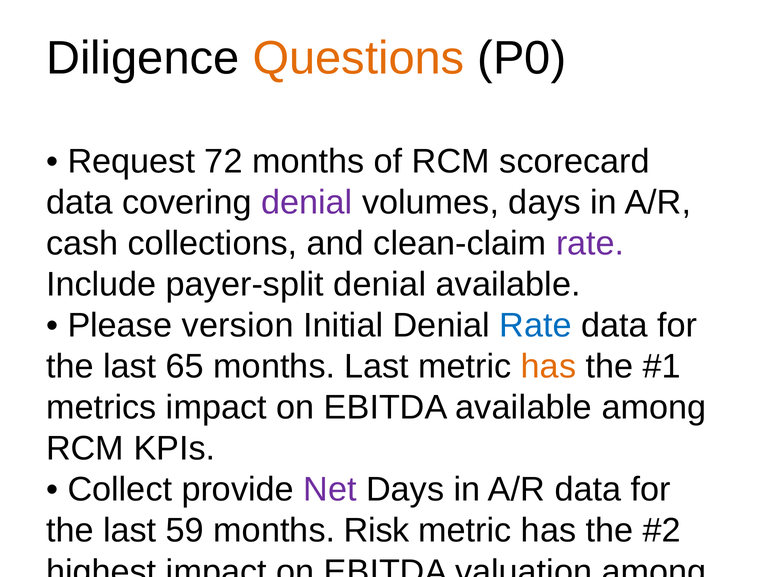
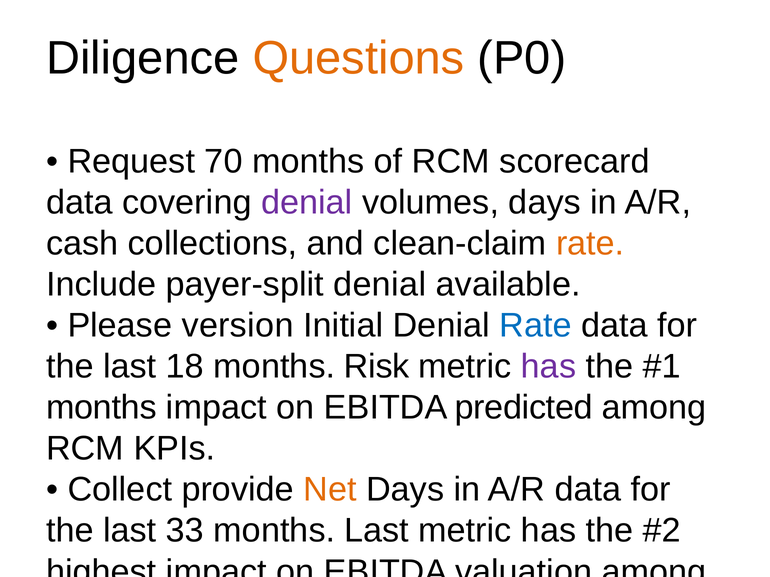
72: 72 -> 70
rate at (590, 244) colour: purple -> orange
65: 65 -> 18
months Last: Last -> Risk
has at (549, 367) colour: orange -> purple
metrics at (101, 408): metrics -> months
EBITDA available: available -> predicted
Net at (330, 490) colour: purple -> orange
59: 59 -> 33
months Risk: Risk -> Last
